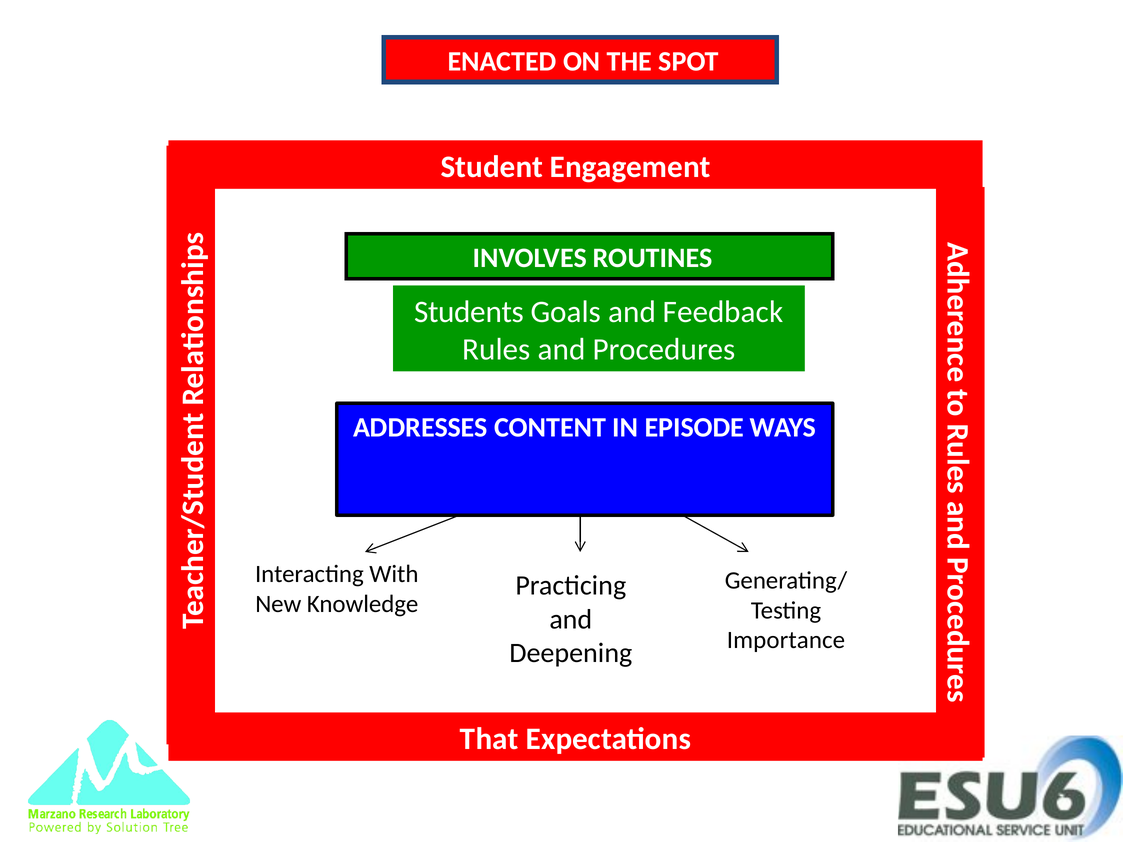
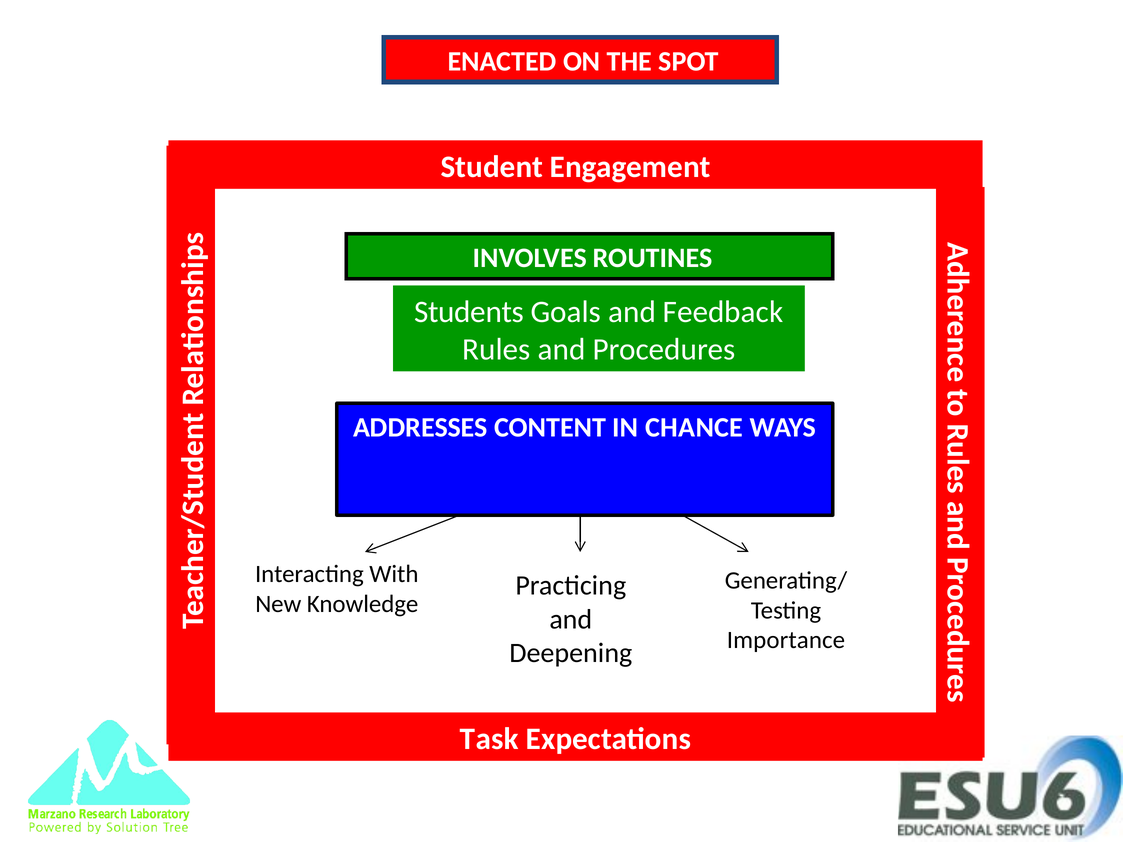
EPISODE: EPISODE -> CHANCE
That: That -> Task
